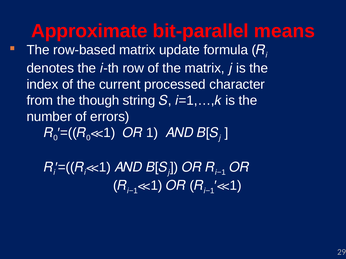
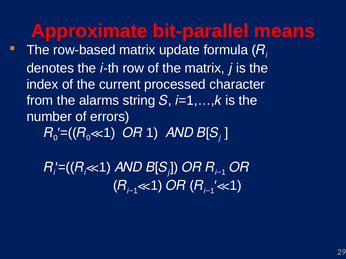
though: though -> alarms
